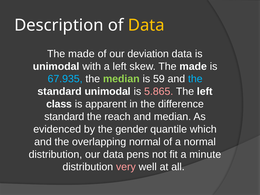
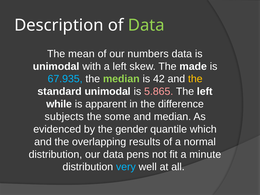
Data at (146, 25) colour: yellow -> light green
made at (81, 54): made -> mean
deviation: deviation -> numbers
59: 59 -> 42
the at (195, 79) colour: light blue -> yellow
class: class -> while
standard at (64, 117): standard -> subjects
reach: reach -> some
overlapping normal: normal -> results
very colour: pink -> light blue
